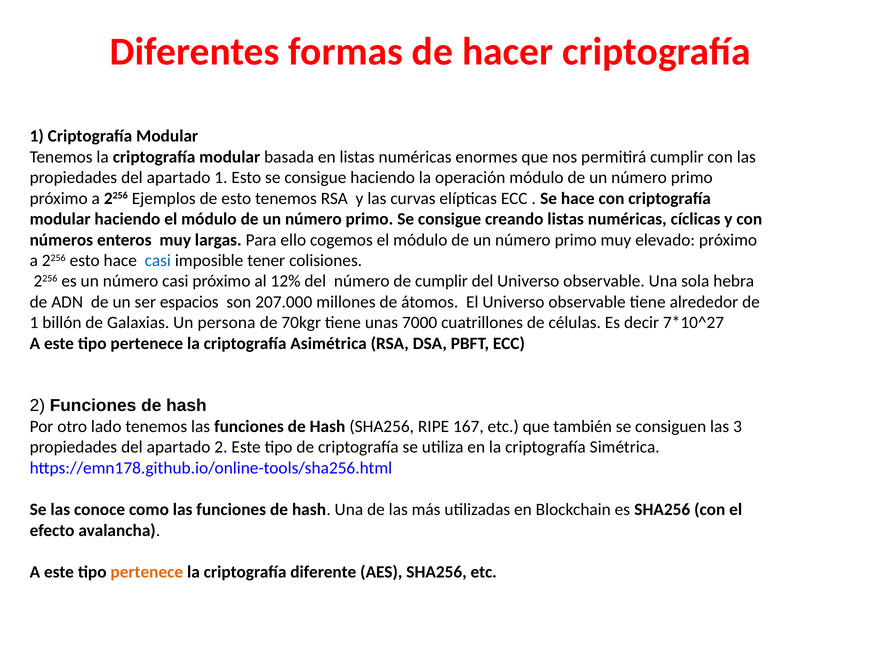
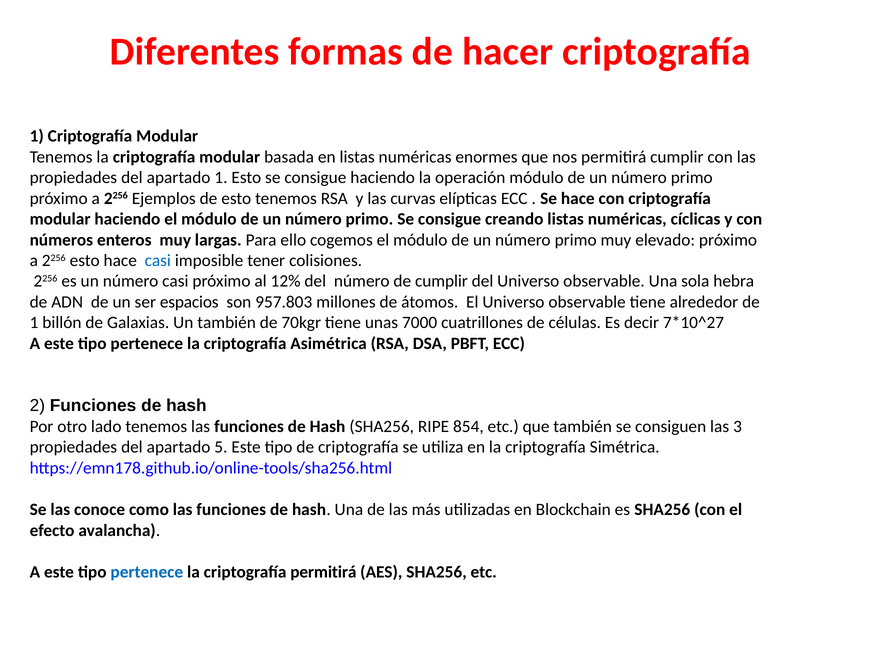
207.000: 207.000 -> 957.803
Un persona: persona -> también
167: 167 -> 854
apartado 2: 2 -> 5
pertenece at (147, 572) colour: orange -> blue
criptografía diferente: diferente -> permitirá
